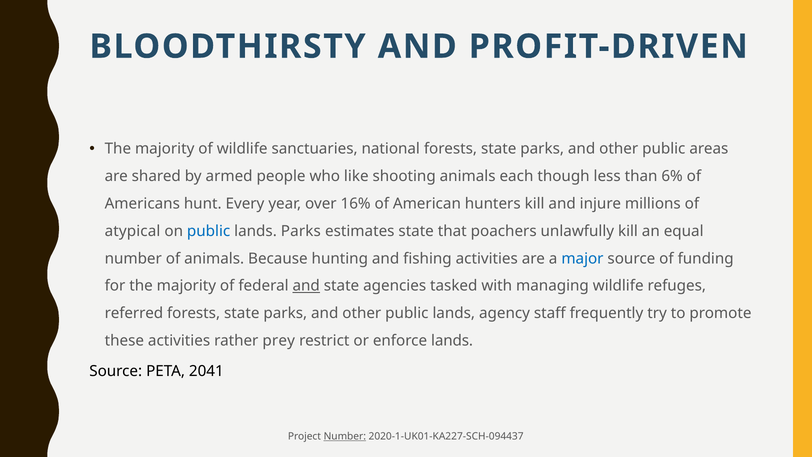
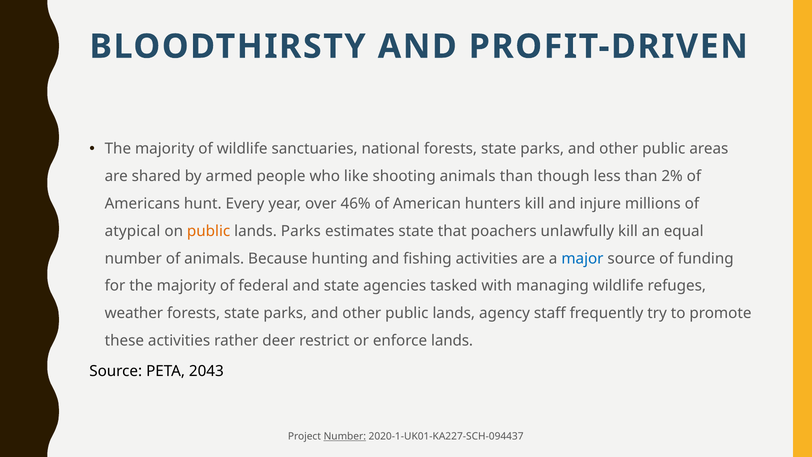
animals each: each -> than
6%: 6% -> 2%
16%: 16% -> 46%
public at (209, 231) colour: blue -> orange
and at (306, 286) underline: present -> none
referred: referred -> weather
prey: prey -> deer
2041: 2041 -> 2043
